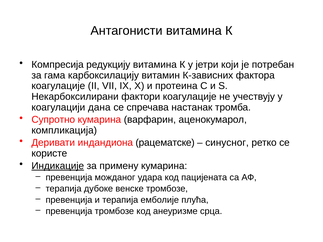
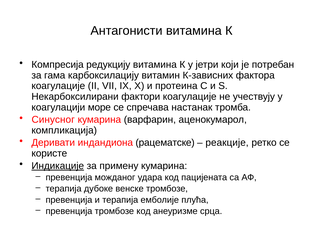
дана: дана -> море
Супротно: Супротно -> Синусног
синусног: синусног -> реакције
